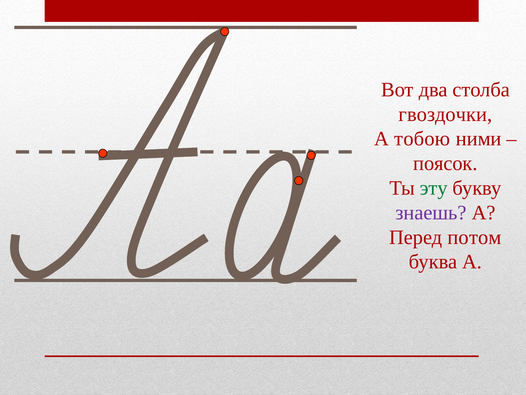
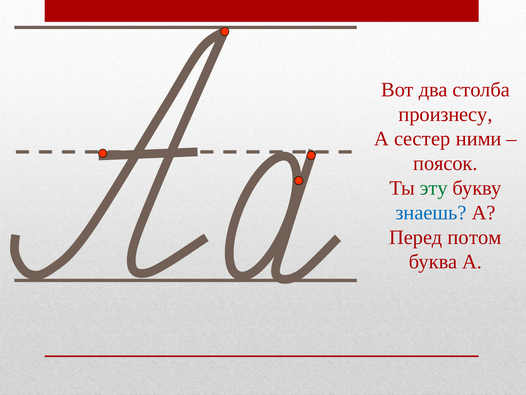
гвоздочки: гвоздочки -> произнесу
тобою: тобою -> сестер
знаешь colour: purple -> blue
